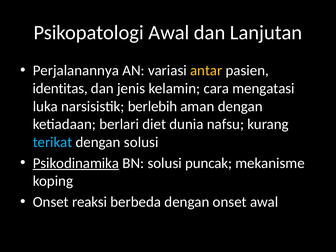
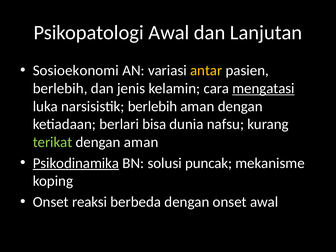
Perjalanannya: Perjalanannya -> Sosioekonomi
identitas at (60, 88): identitas -> berlebih
mengatasi underline: none -> present
diet: diet -> bisa
terikat colour: light blue -> light green
dengan solusi: solusi -> aman
